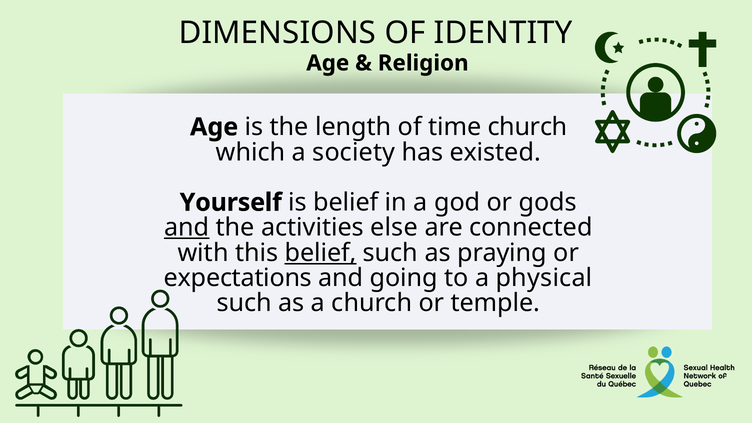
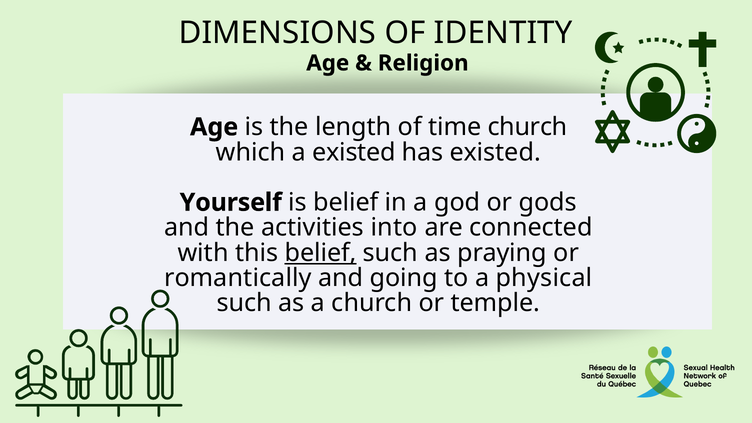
a society: society -> existed
and at (187, 228) underline: present -> none
else: else -> into
expectations: expectations -> romantically
